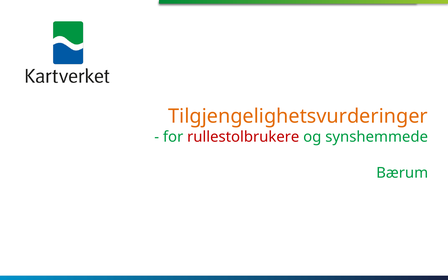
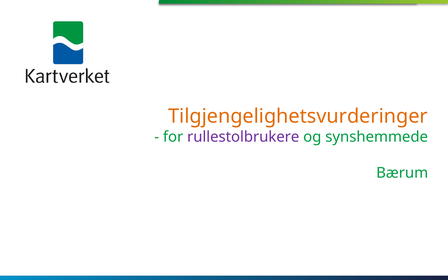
rullestolbrukere colour: red -> purple
